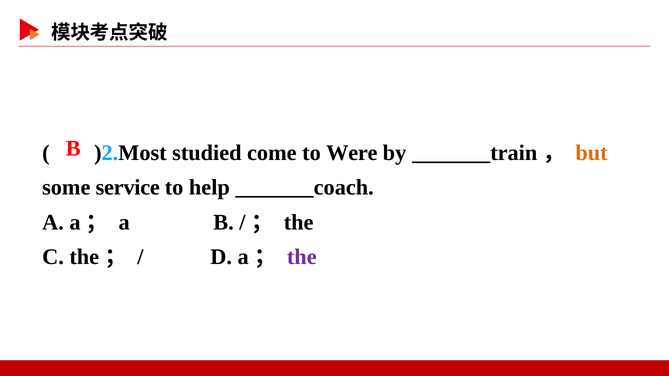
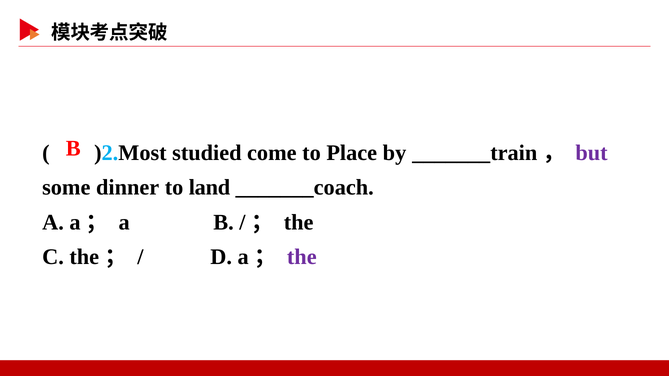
Were: Were -> Place
but colour: orange -> purple
service: service -> dinner
help: help -> land
